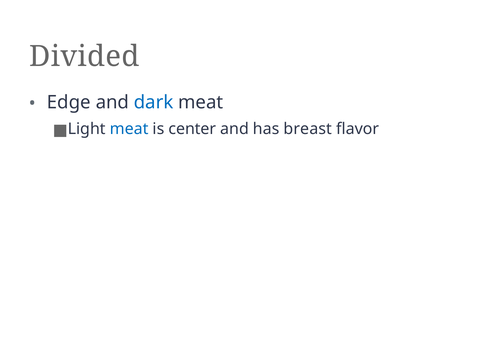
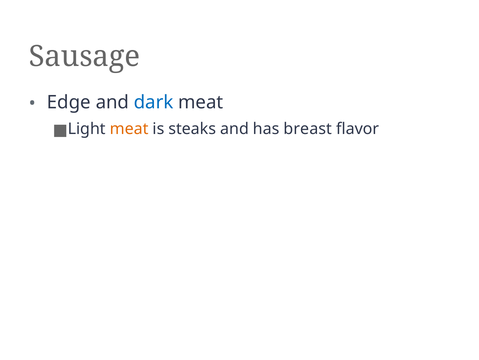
Divided: Divided -> Sausage
meat at (129, 129) colour: blue -> orange
center: center -> steaks
